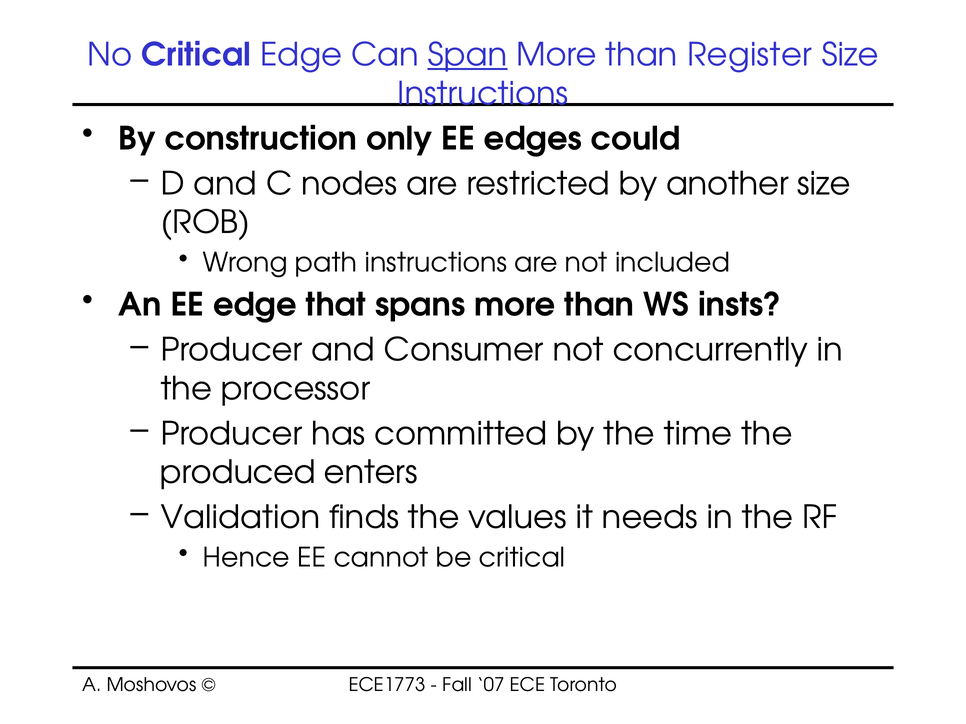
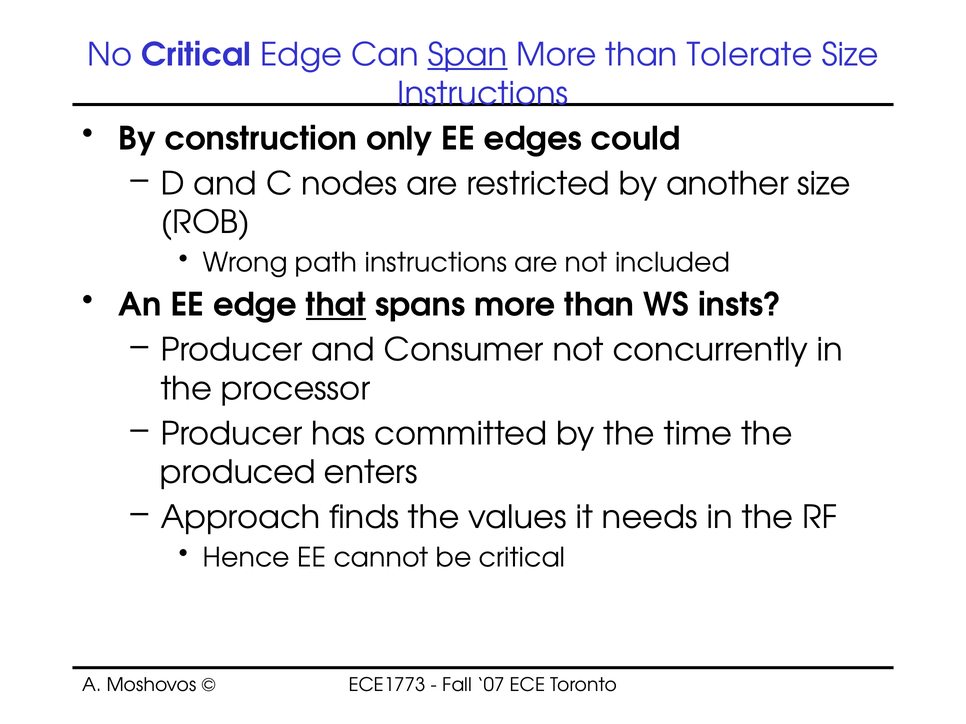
Register: Register -> Tolerate
that underline: none -> present
Validation: Validation -> Approach
